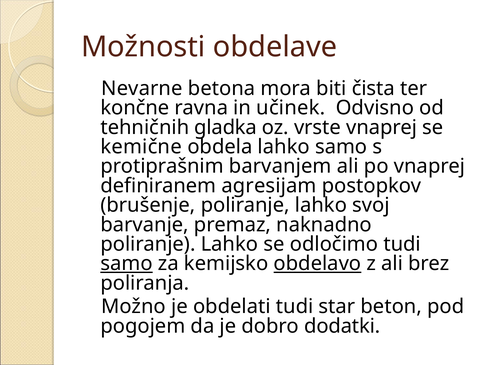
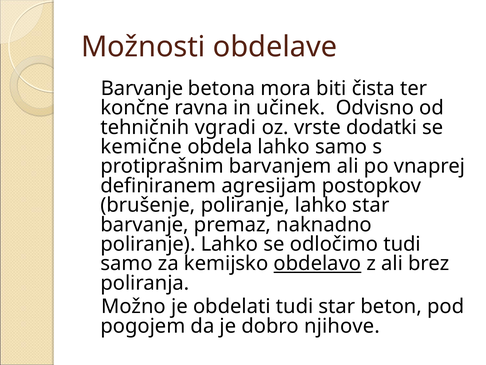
Nevarne at (142, 88): Nevarne -> Barvanje
gladka: gladka -> vgradi
vrste vnaprej: vnaprej -> dodatki
lahko svoj: svoj -> star
samo at (127, 263) underline: present -> none
dodatki: dodatki -> njihove
